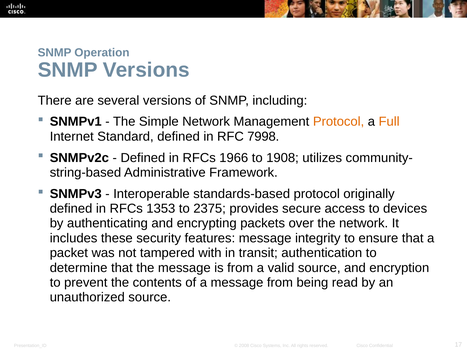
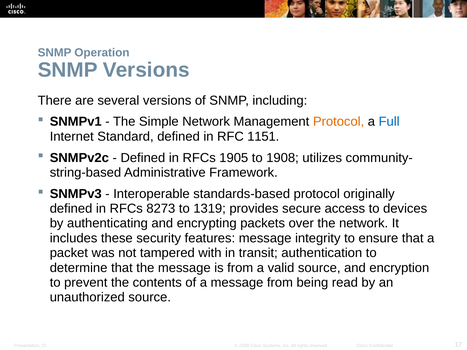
Full colour: orange -> blue
7998: 7998 -> 1151
1966: 1966 -> 1905
1353: 1353 -> 8273
2375: 2375 -> 1319
